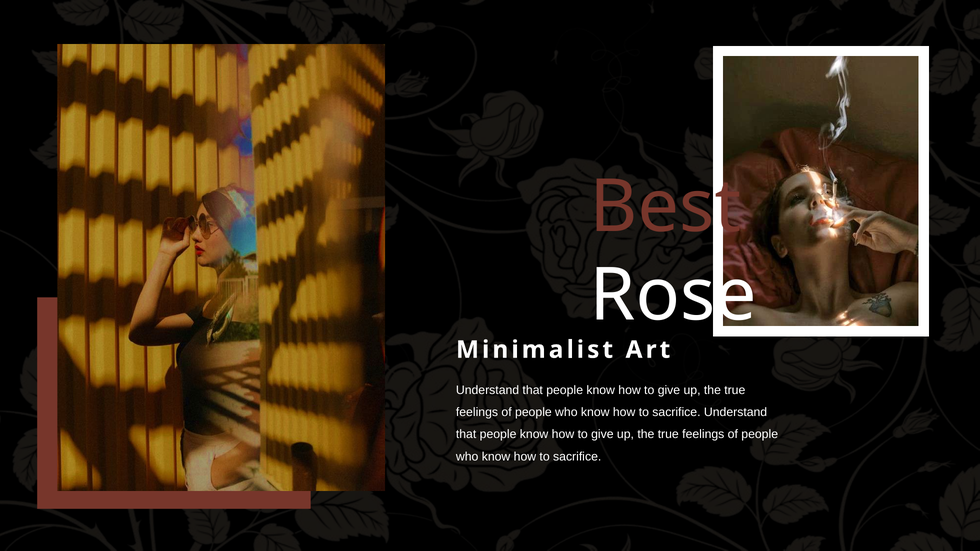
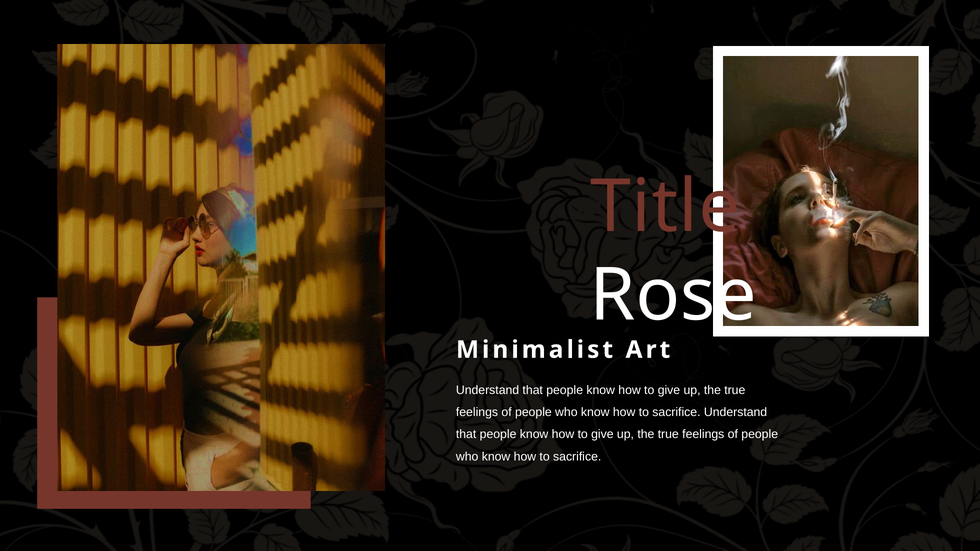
Best: Best -> Title
